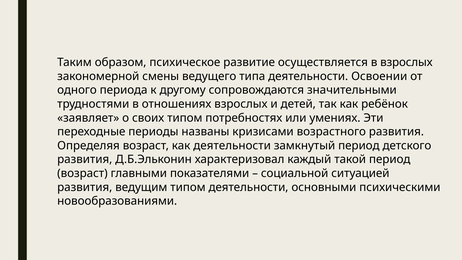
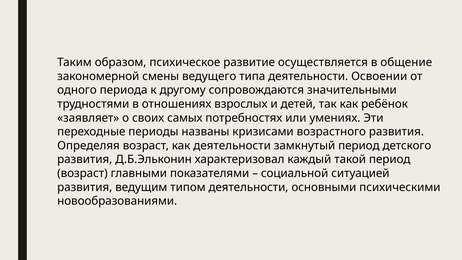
в взрослых: взрослых -> общение
своих типом: типом -> самых
